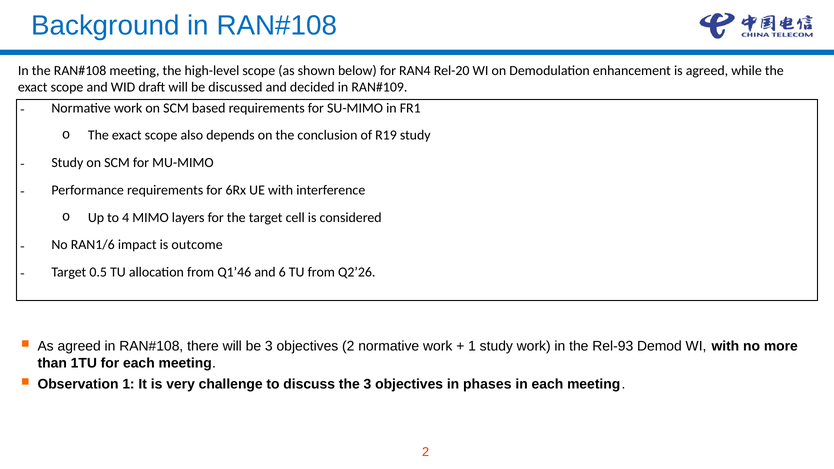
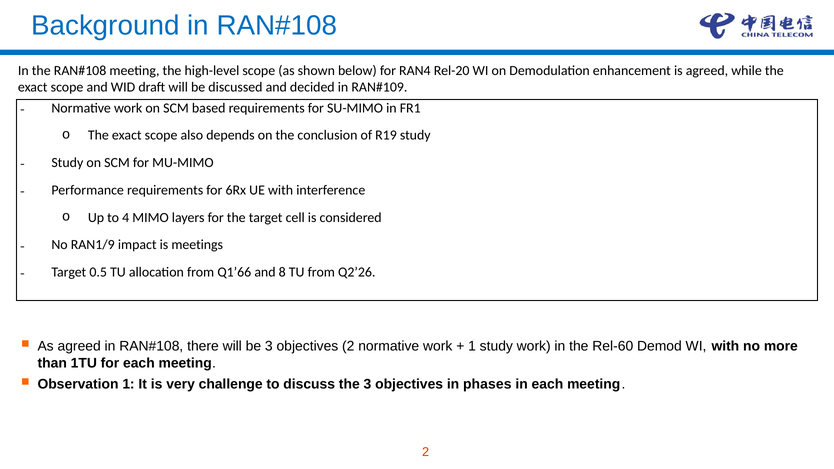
RAN1/6: RAN1/6 -> RAN1/9
outcome: outcome -> meetings
Q1’46: Q1’46 -> Q1’66
6: 6 -> 8
Rel-93: Rel-93 -> Rel-60
